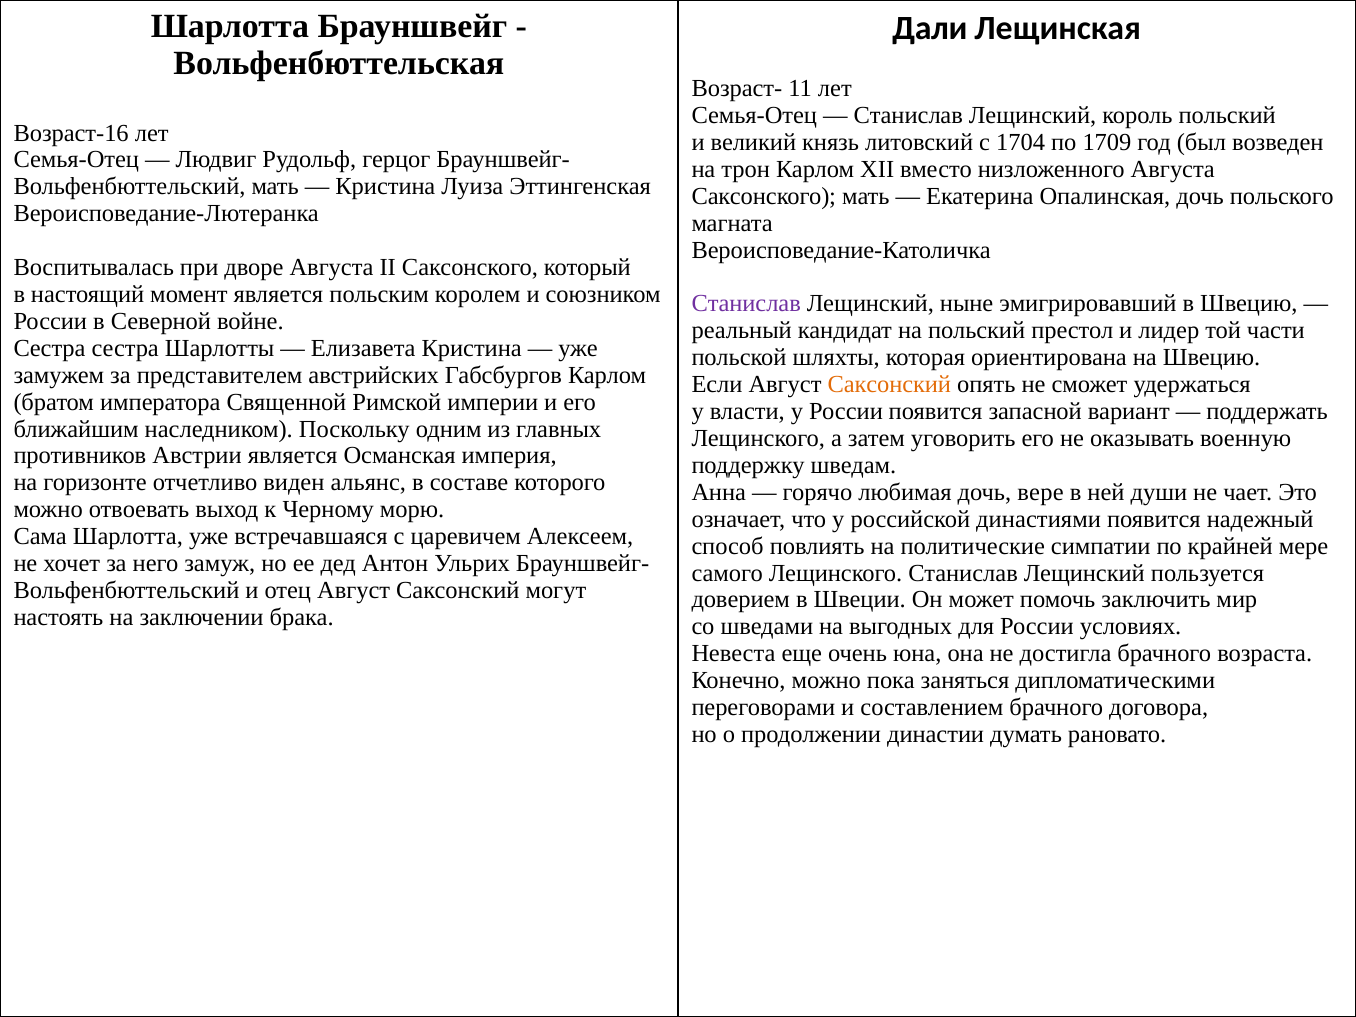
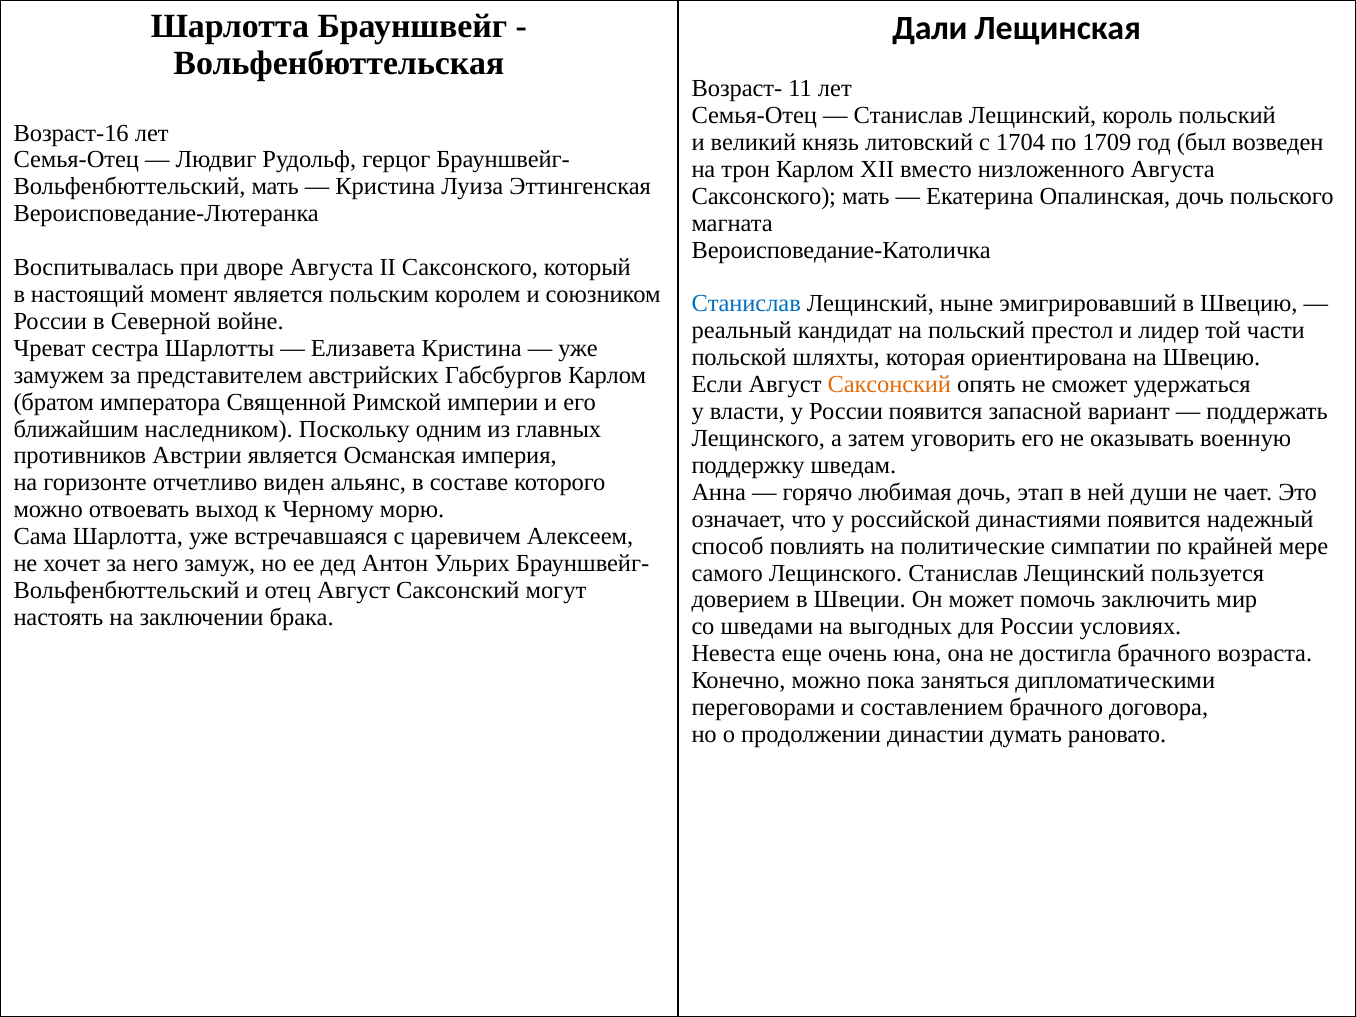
Станислав at (746, 304) colour: purple -> blue
Сестра at (49, 348): Сестра -> Чреват
вере: вере -> этап
